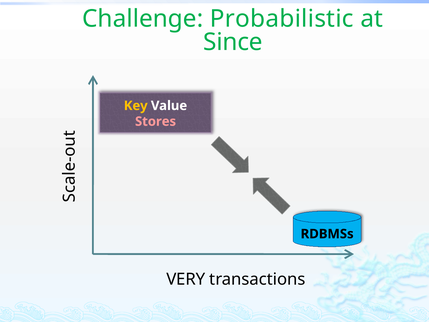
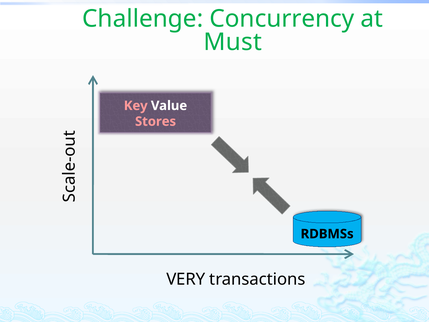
Probabilistic: Probabilistic -> Concurrency
Since: Since -> Must
Key colour: yellow -> pink
